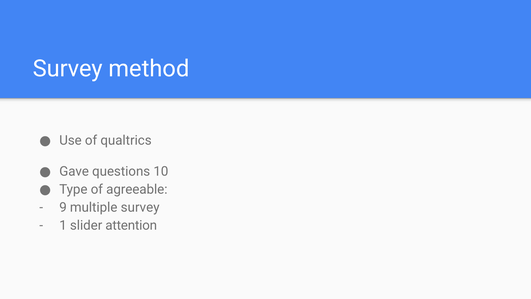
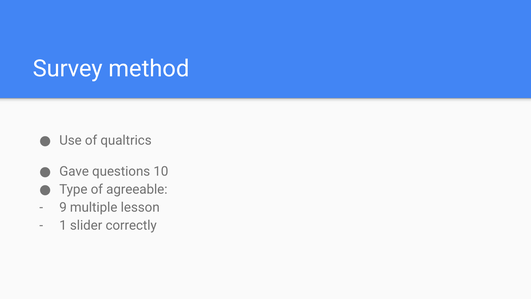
multiple survey: survey -> lesson
attention: attention -> correctly
